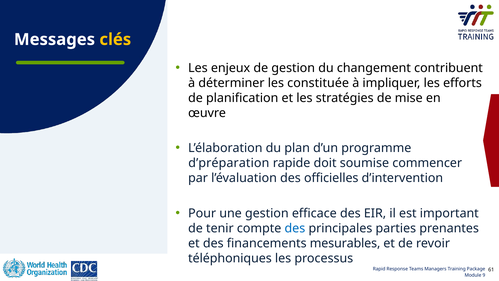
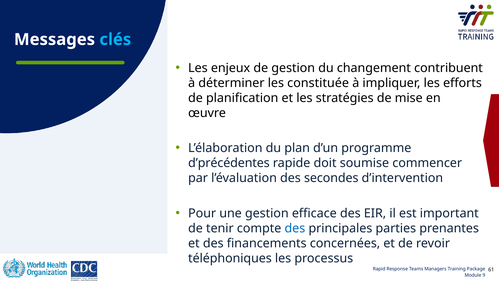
clés colour: yellow -> light blue
d’préparation: d’préparation -> d’précédentes
officielles: officielles -> secondes
mesurables: mesurables -> concernées
